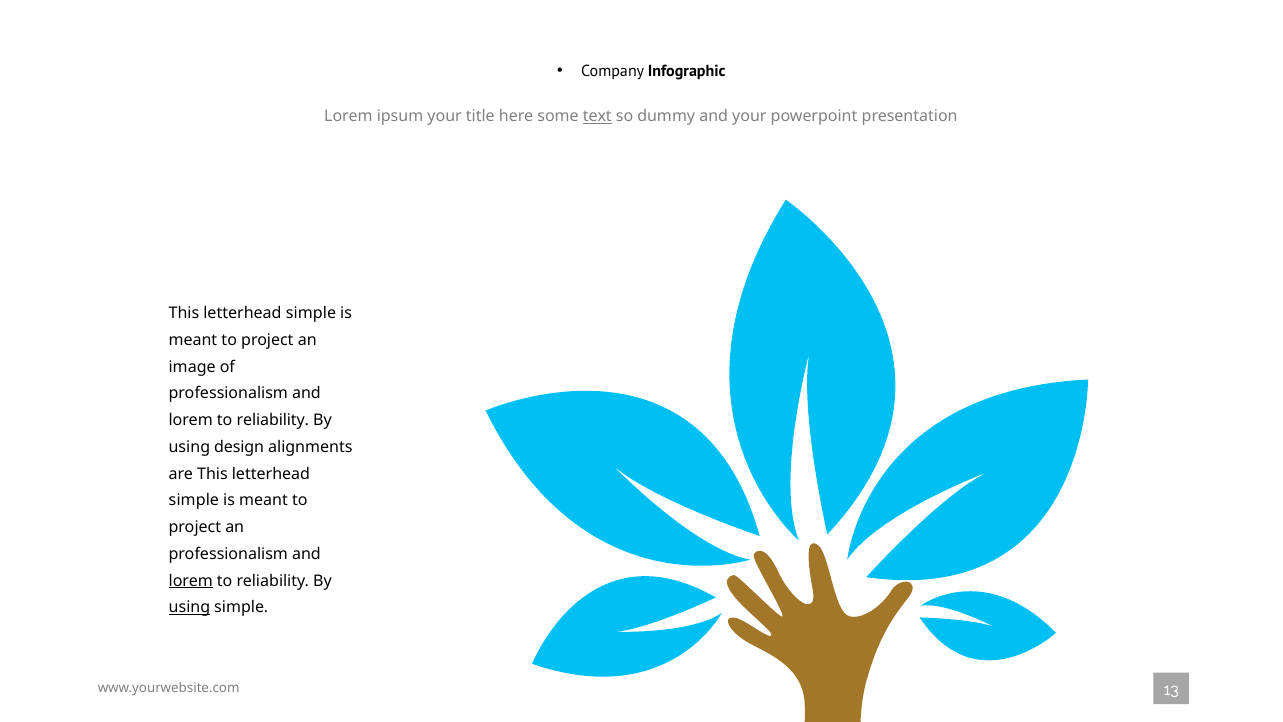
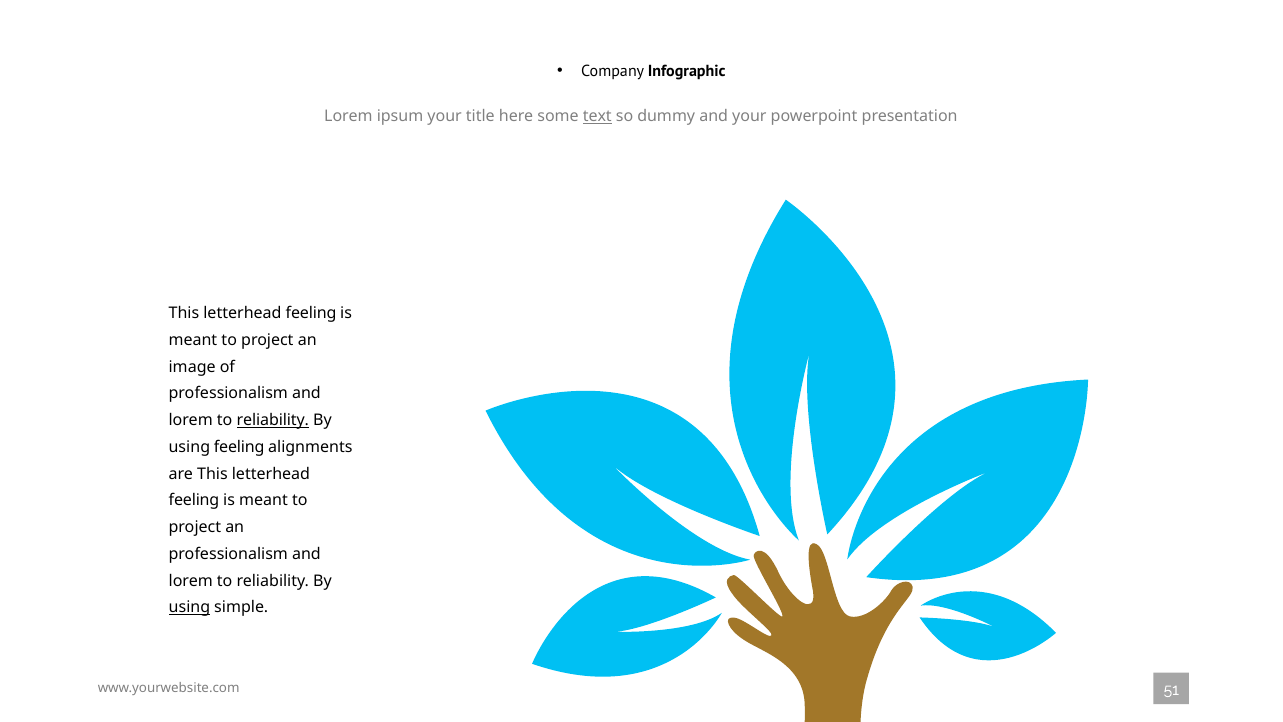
simple at (311, 313): simple -> feeling
reliability at (273, 420) underline: none -> present
using design: design -> feeling
simple at (194, 500): simple -> feeling
lorem at (191, 581) underline: present -> none
13: 13 -> 51
